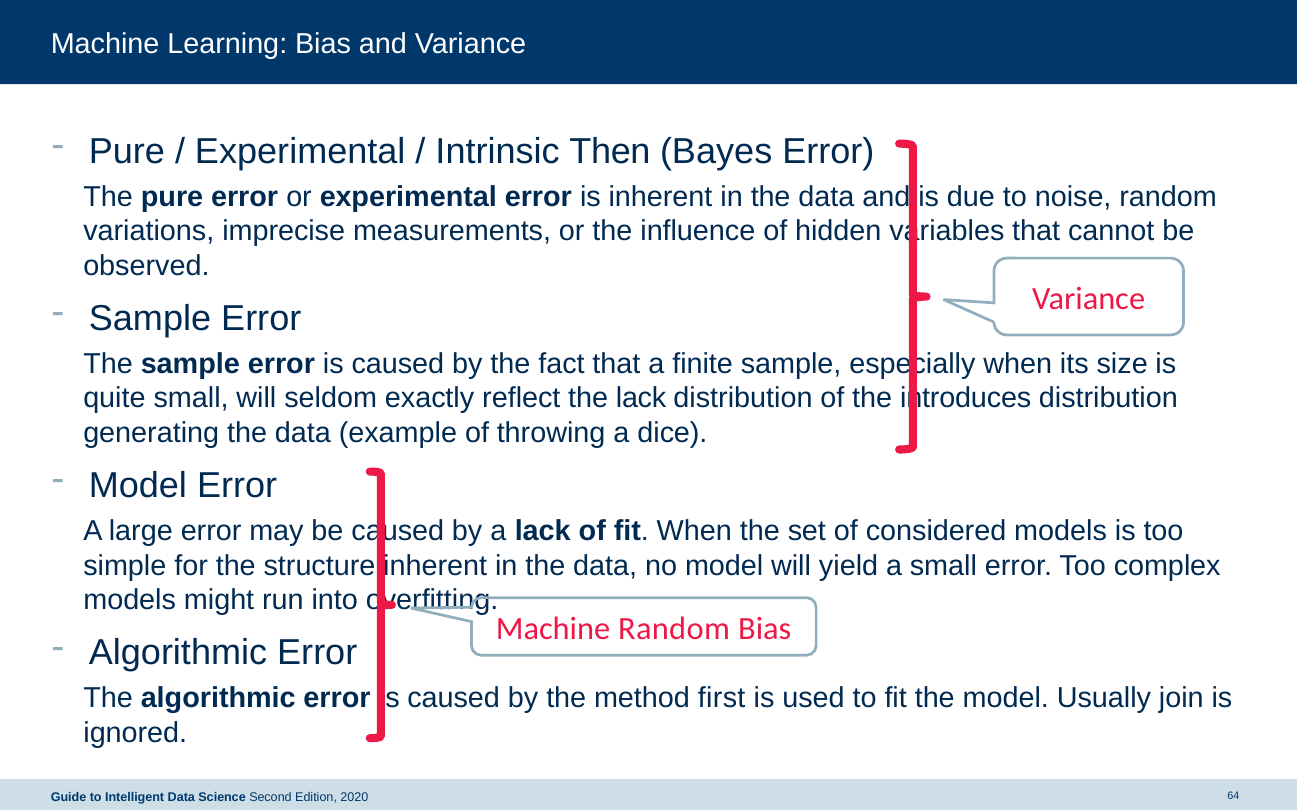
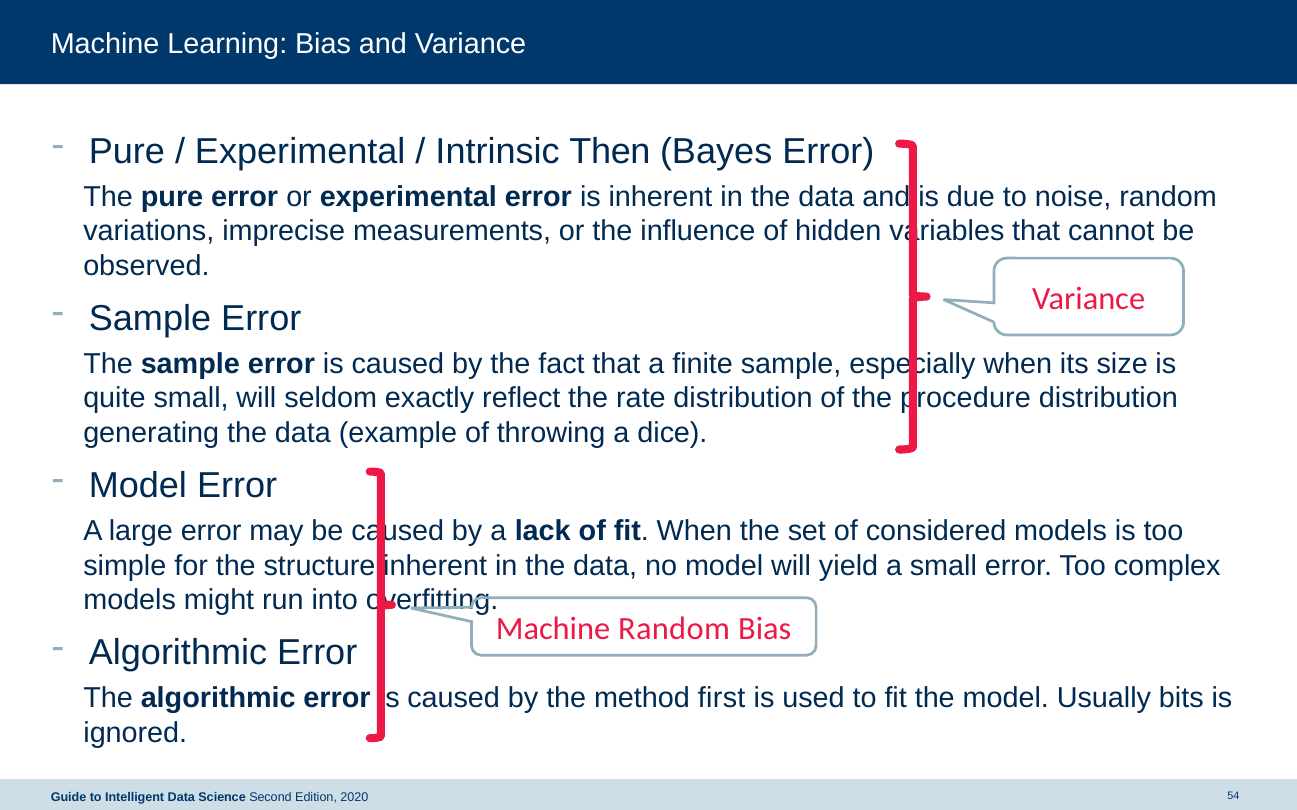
the lack: lack -> rate
introduces: introduces -> procedure
join: join -> bits
64: 64 -> 54
